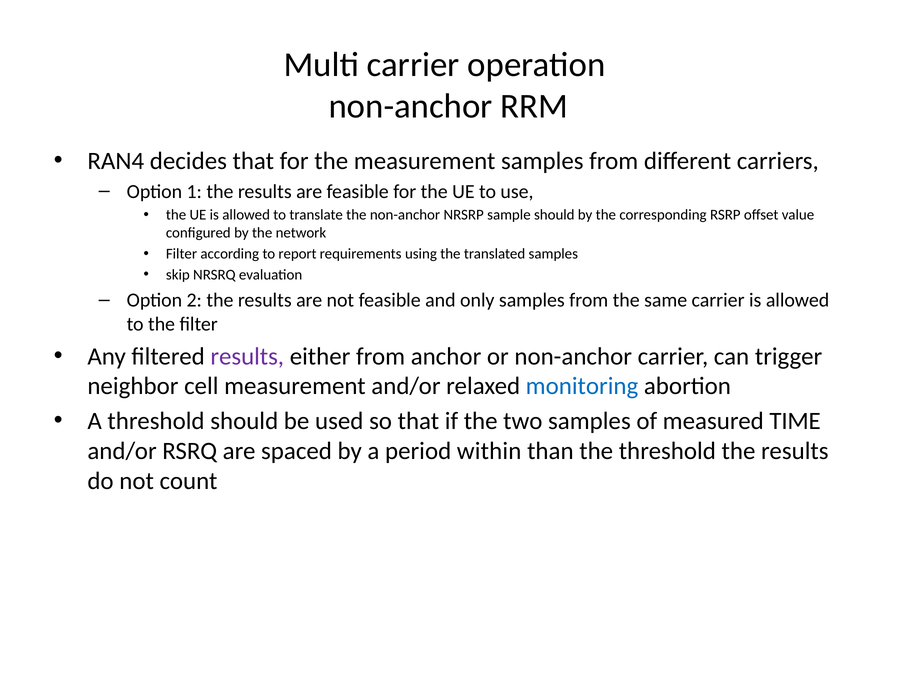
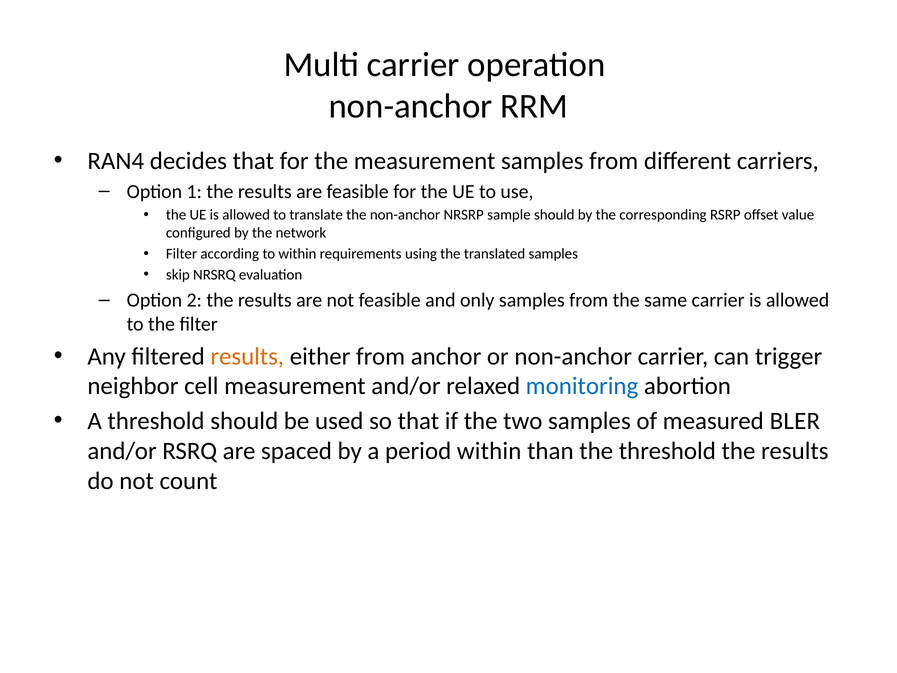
to report: report -> within
results at (247, 356) colour: purple -> orange
TIME: TIME -> BLER
